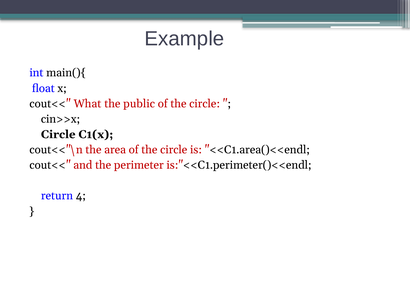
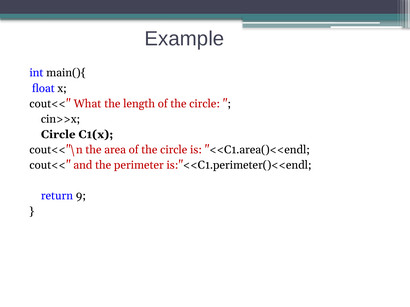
public: public -> length
4: 4 -> 9
